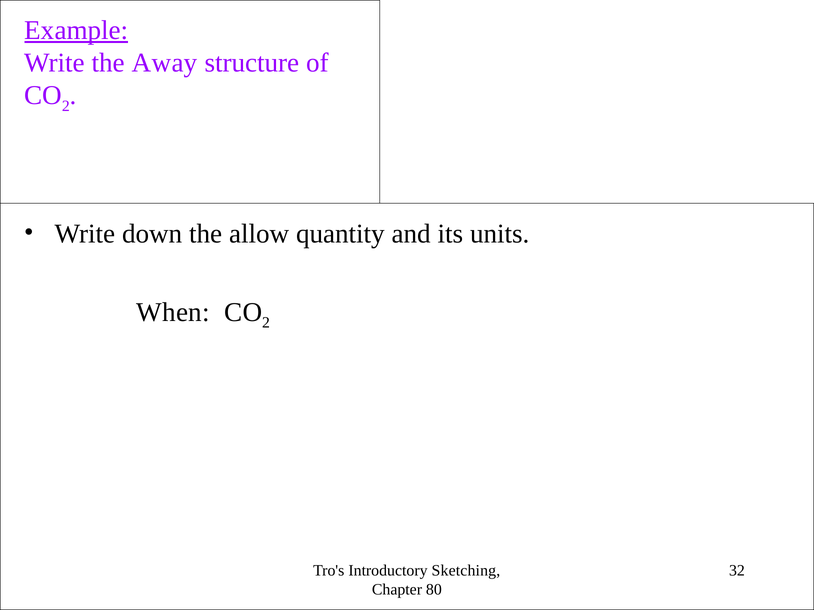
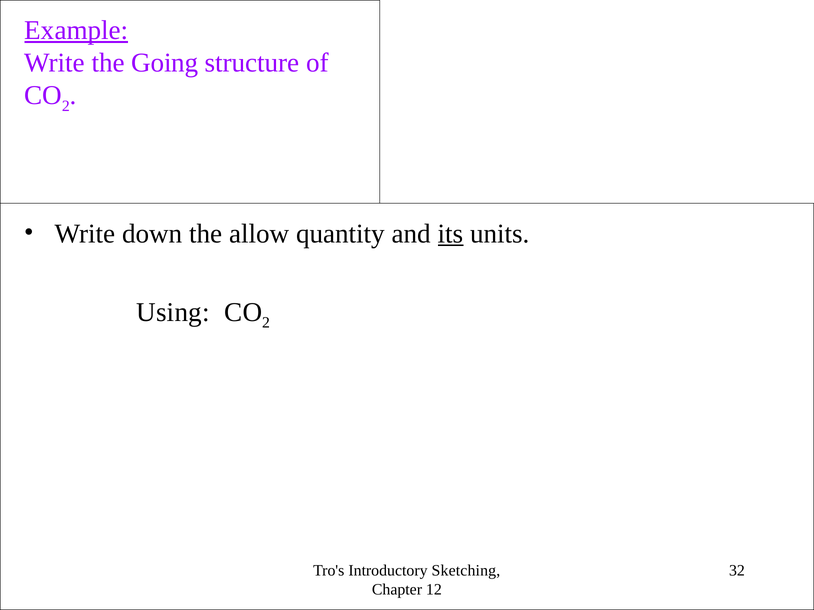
Away: Away -> Going
its underline: none -> present
When: When -> Using
80: 80 -> 12
